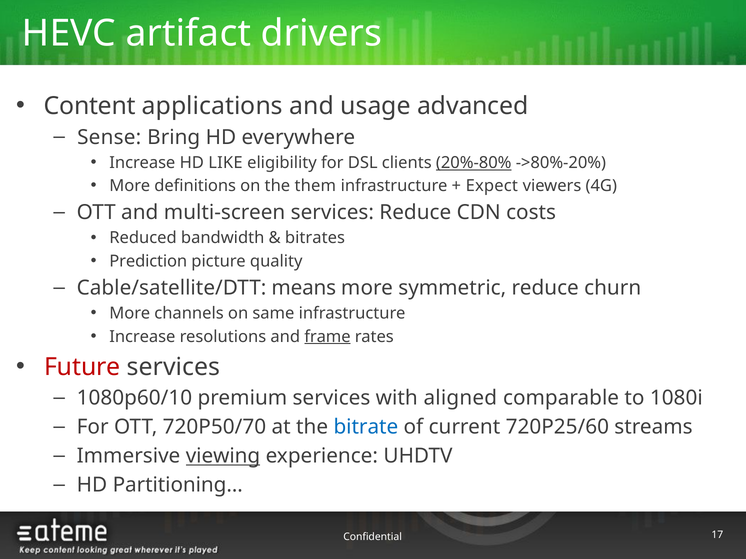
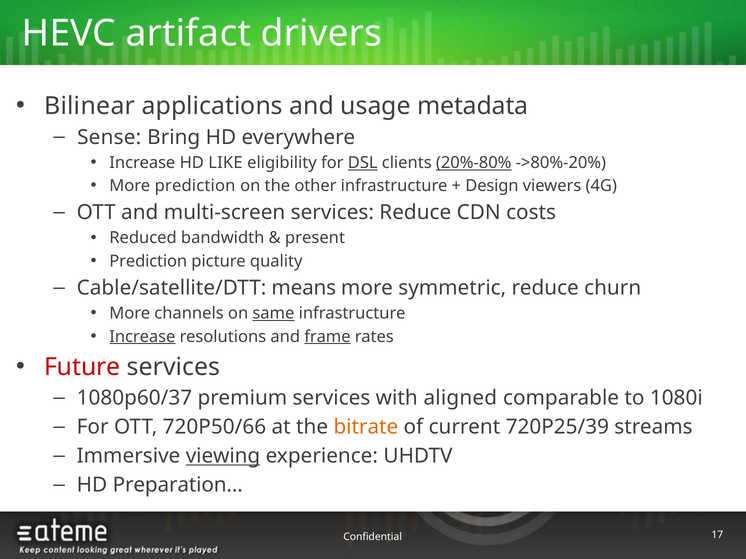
Content: Content -> Bilinear
advanced: advanced -> metadata
DSL underline: none -> present
More definitions: definitions -> prediction
them: them -> other
Expect: Expect -> Design
bitrates: bitrates -> present
same underline: none -> present
Increase at (142, 337) underline: none -> present
1080p60/10: 1080p60/10 -> 1080p60/37
720P50/70: 720P50/70 -> 720P50/66
bitrate colour: blue -> orange
720P25/60: 720P25/60 -> 720P25/39
Partitioning…: Partitioning… -> Preparation…
